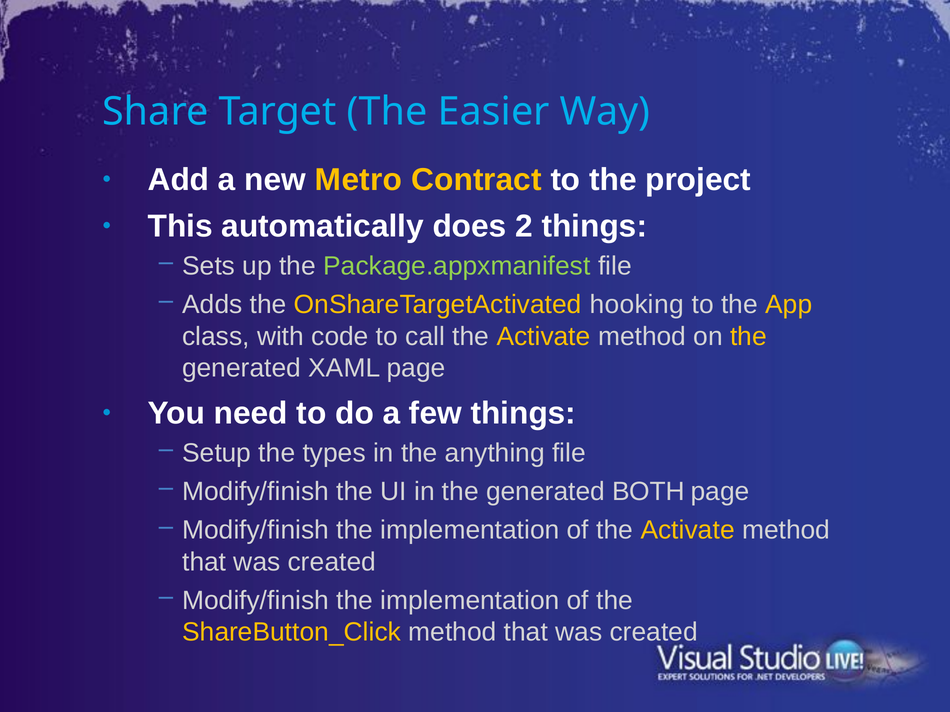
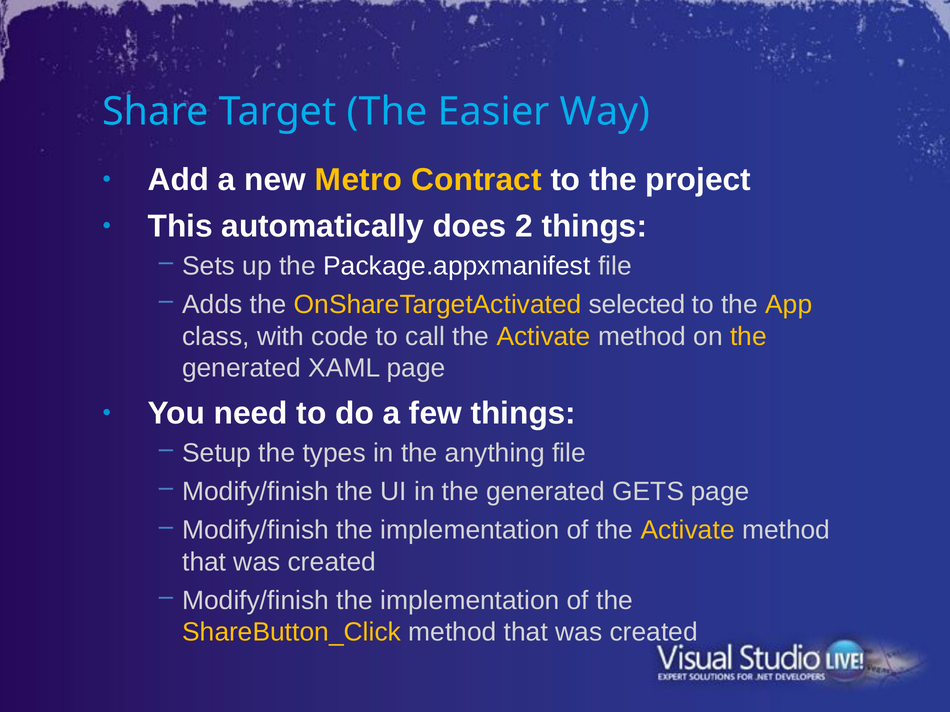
Package.appxmanifest colour: light green -> white
hooking: hooking -> selected
BOTH: BOTH -> GETS
